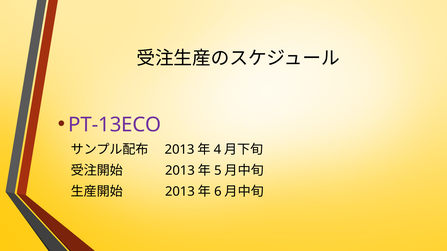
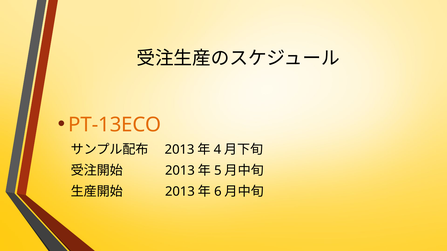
PT-13ECO colour: purple -> orange
